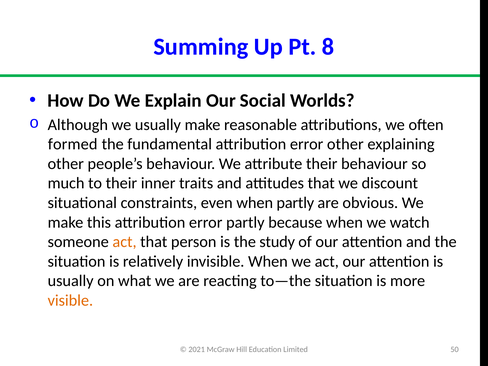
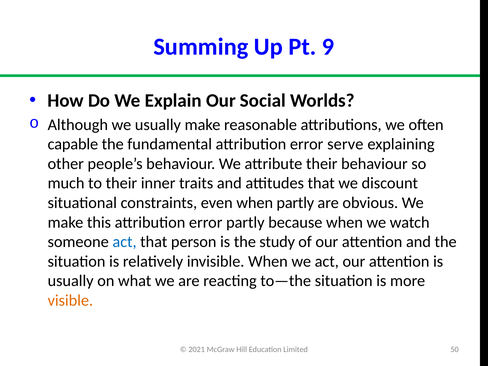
8: 8 -> 9
formed: formed -> capable
error other: other -> serve
act at (125, 242) colour: orange -> blue
